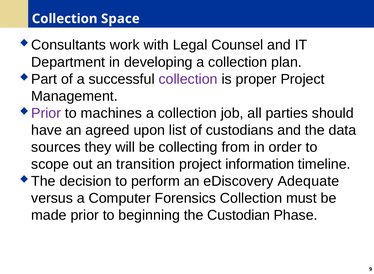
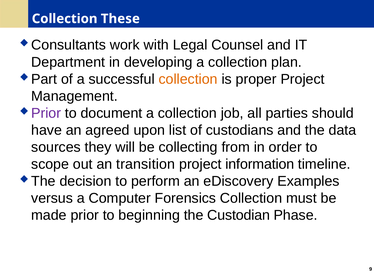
Space: Space -> These
collection at (188, 79) colour: purple -> orange
machines: machines -> document
Adequate: Adequate -> Examples
